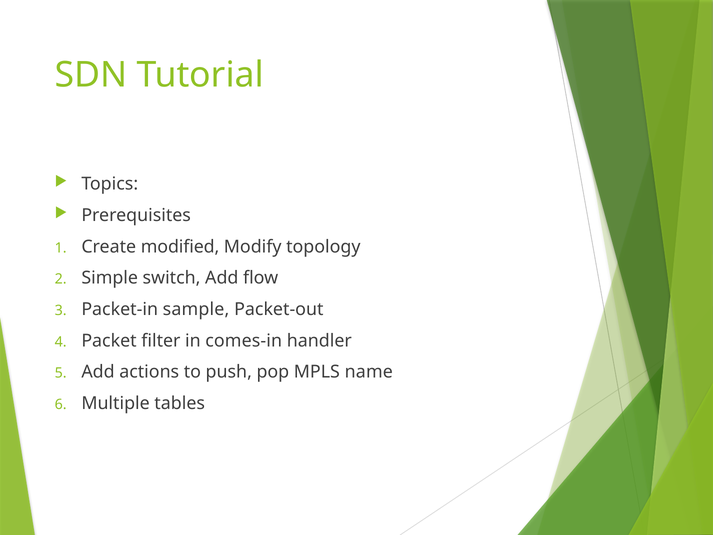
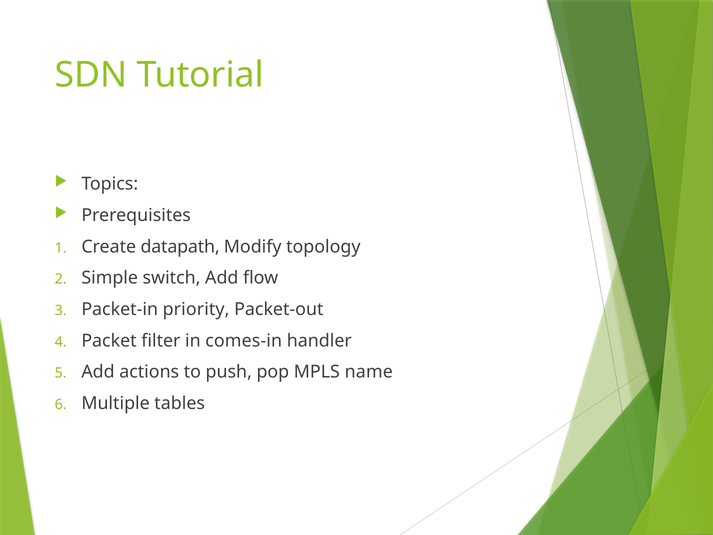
modified: modified -> datapath
sample: sample -> priority
